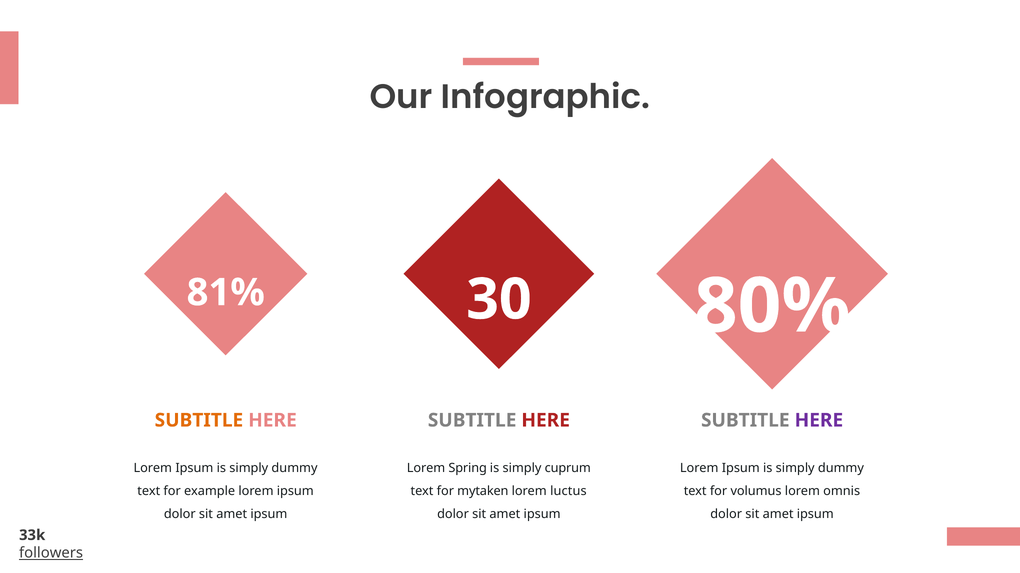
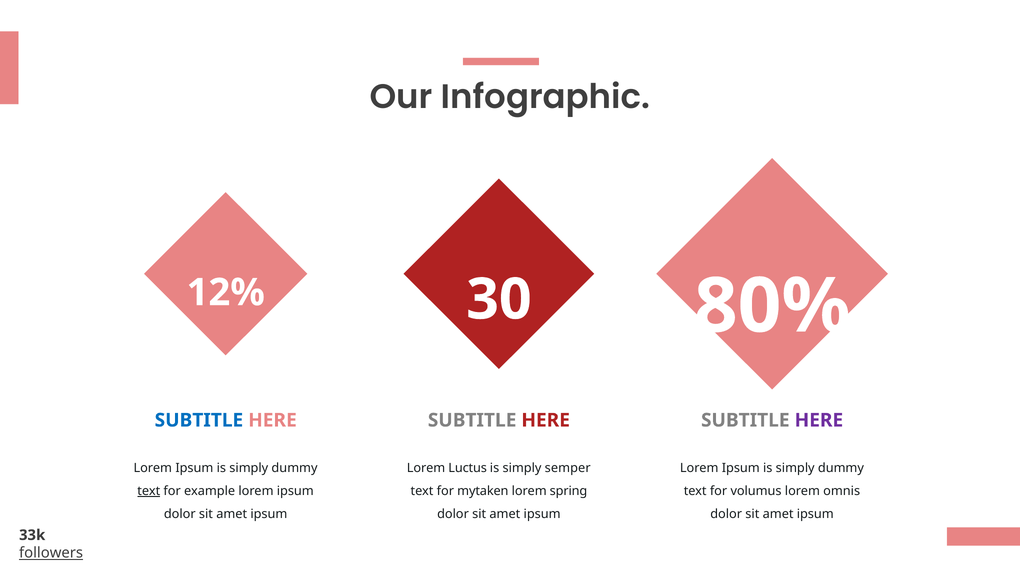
81%: 81% -> 12%
SUBTITLE at (199, 421) colour: orange -> blue
Spring: Spring -> Luctus
cuprum: cuprum -> semper
text at (149, 492) underline: none -> present
luctus: luctus -> spring
